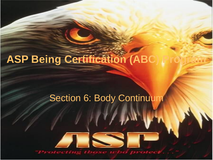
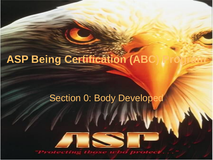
6: 6 -> 0
Continuum: Continuum -> Developed
